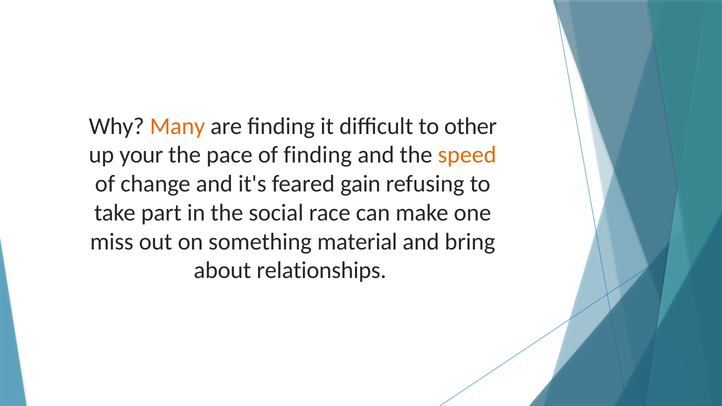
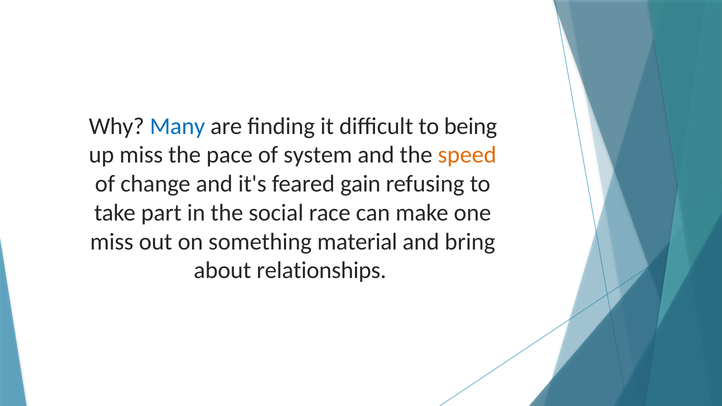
Many colour: orange -> blue
other: other -> being
up your: your -> miss
of finding: finding -> system
